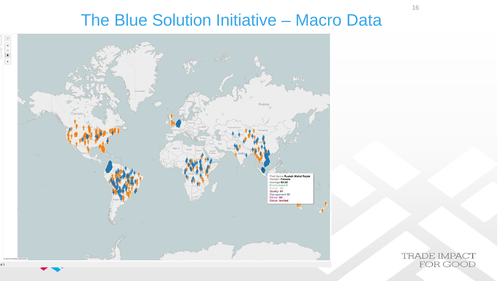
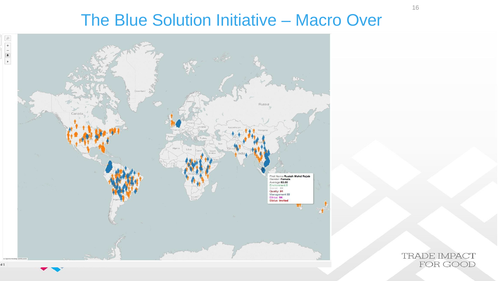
Data: Data -> Over
